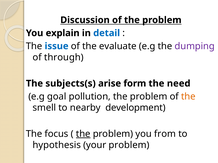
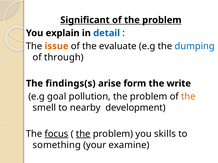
Discussion: Discussion -> Significant
issue colour: blue -> orange
dumping colour: purple -> blue
subjects(s: subjects(s -> findings(s
need: need -> write
focus underline: none -> present
from: from -> skills
hypothesis: hypothesis -> something
your problem: problem -> examine
